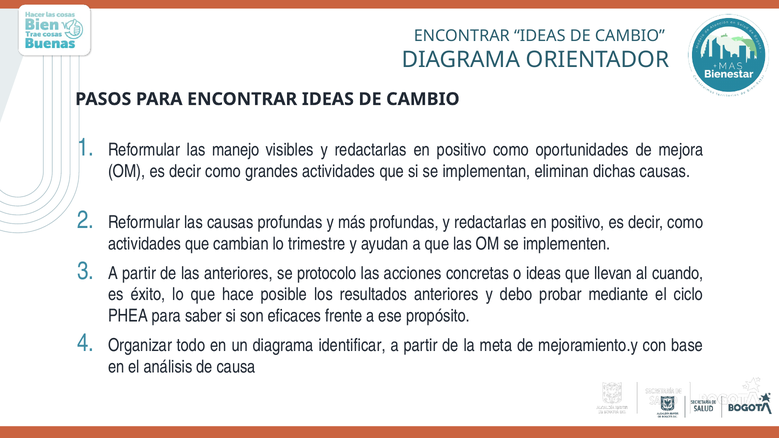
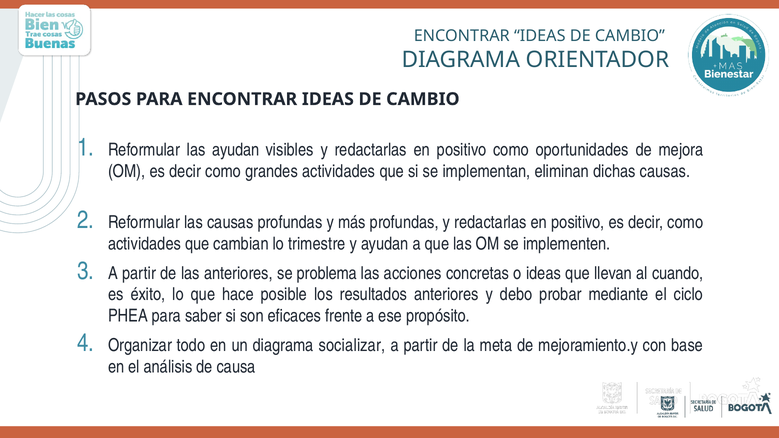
las manejo: manejo -> ayudan
protocolo: protocolo -> problema
identificar: identificar -> socializar
